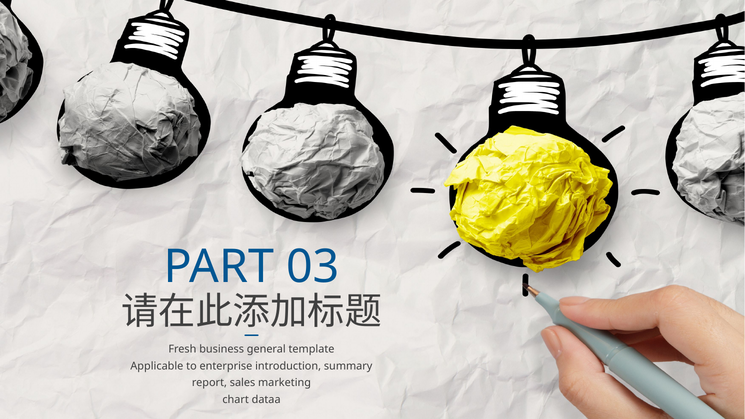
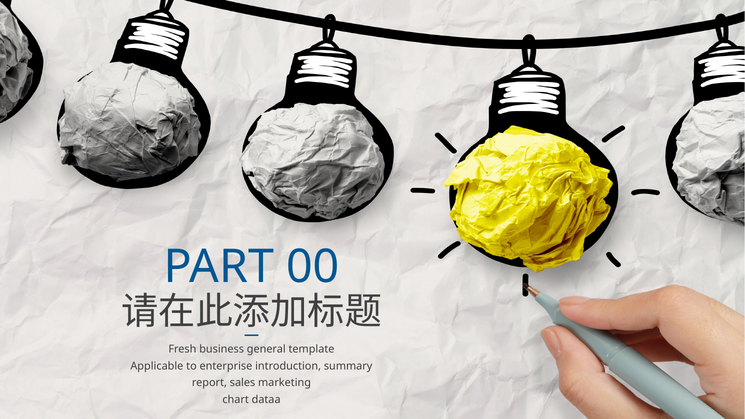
03: 03 -> 00
